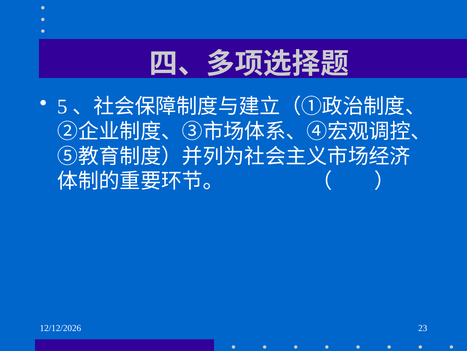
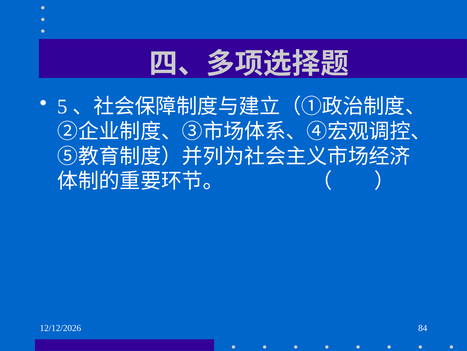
23: 23 -> 84
